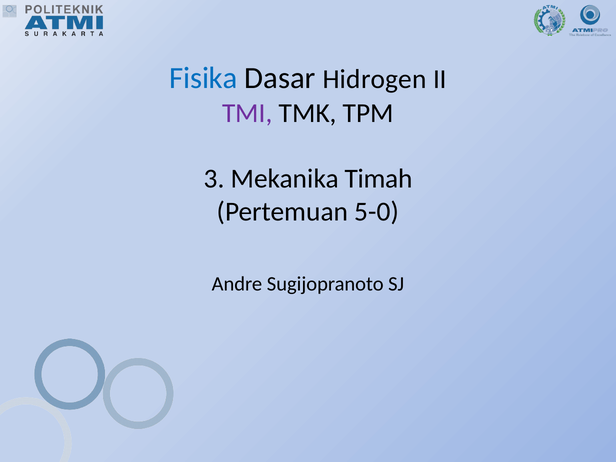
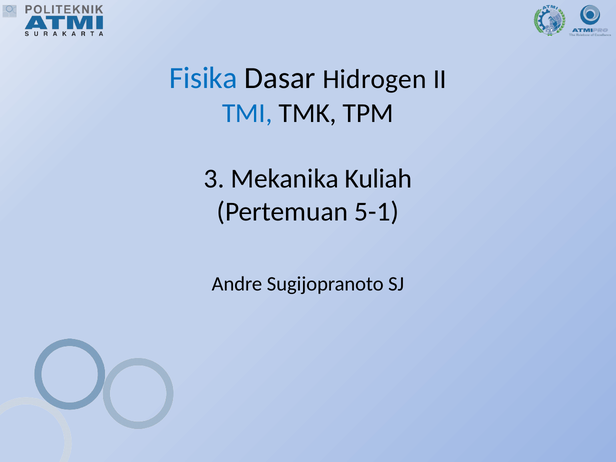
TMI colour: purple -> blue
Timah: Timah -> Kuliah
5-0: 5-0 -> 5-1
